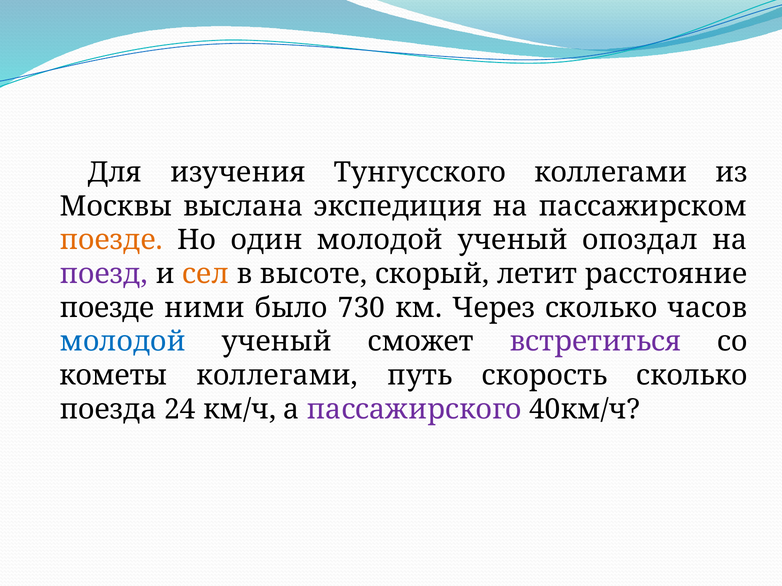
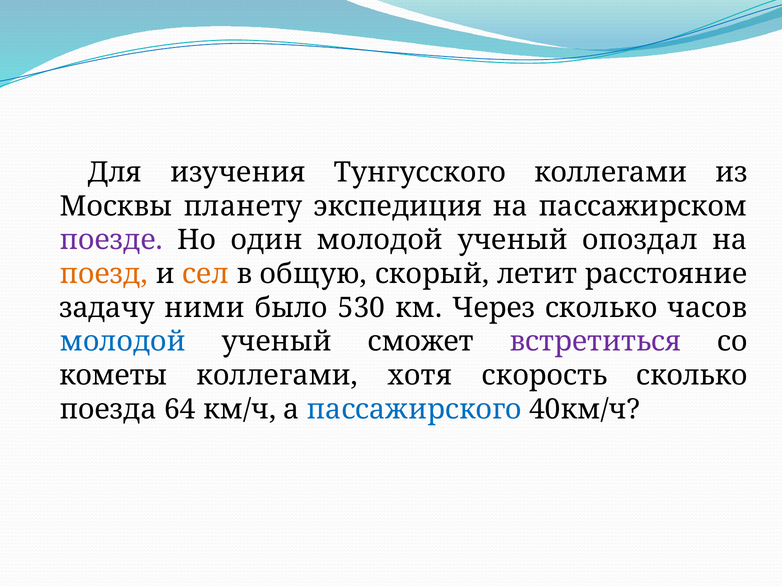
выслана: выслана -> планету
поезде at (111, 240) colour: orange -> purple
поезд colour: purple -> orange
высоте: высоте -> общую
поезде at (107, 308): поезде -> задачу
730: 730 -> 530
путь: путь -> хотя
24: 24 -> 64
пассажирского colour: purple -> blue
